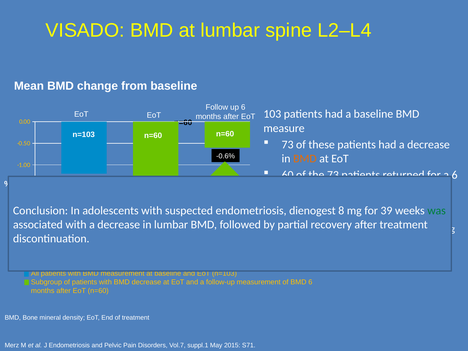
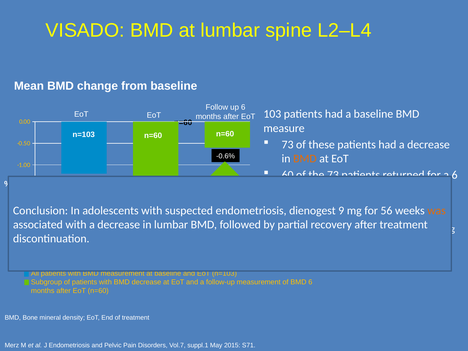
8: 8 -> 9
39: 39 -> 56
was at (437, 211) colour: green -> orange
